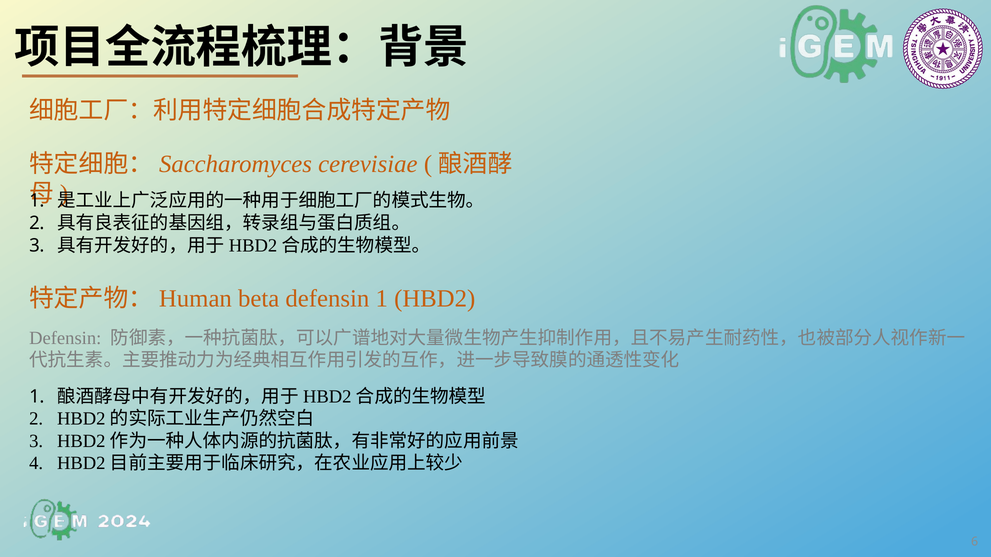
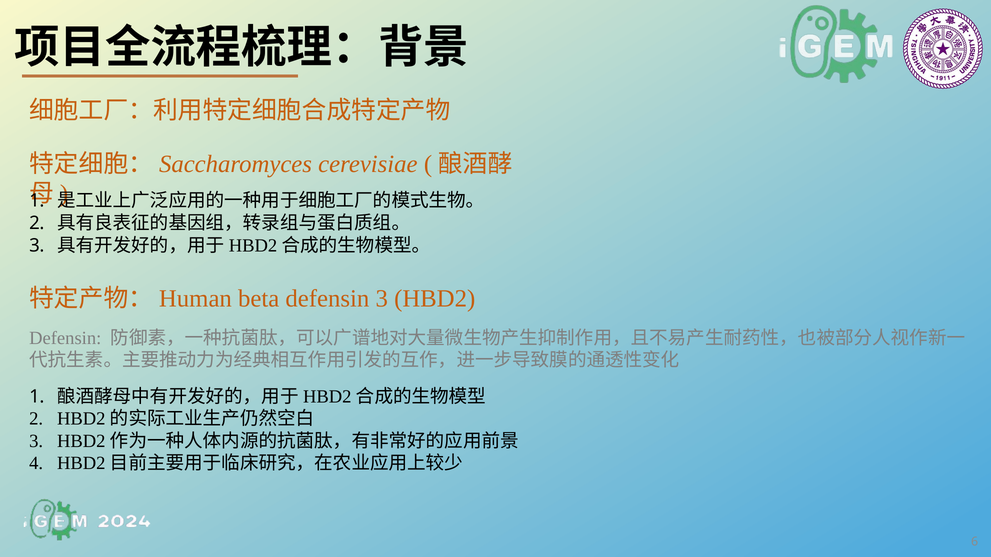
defensin 1: 1 -> 3
